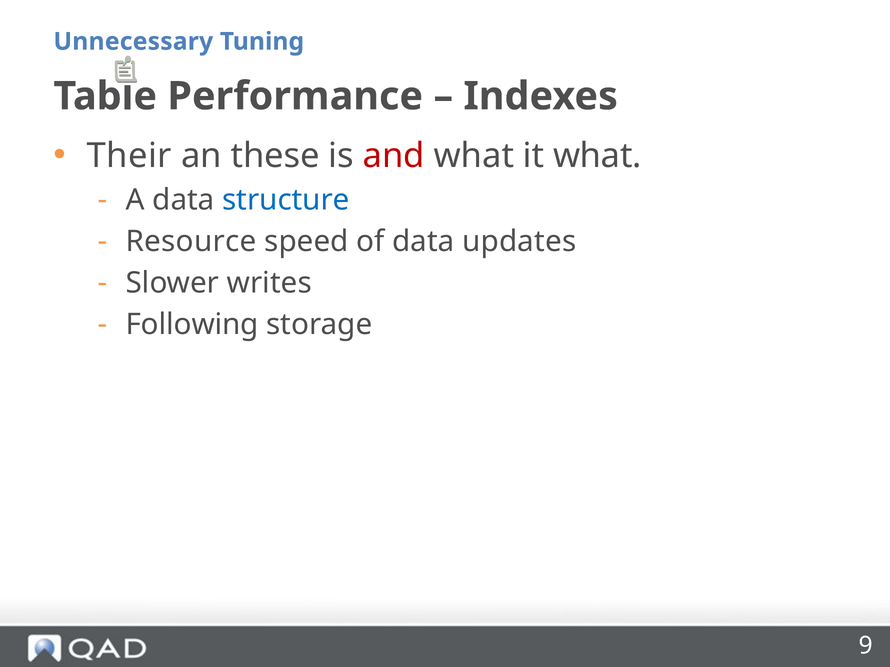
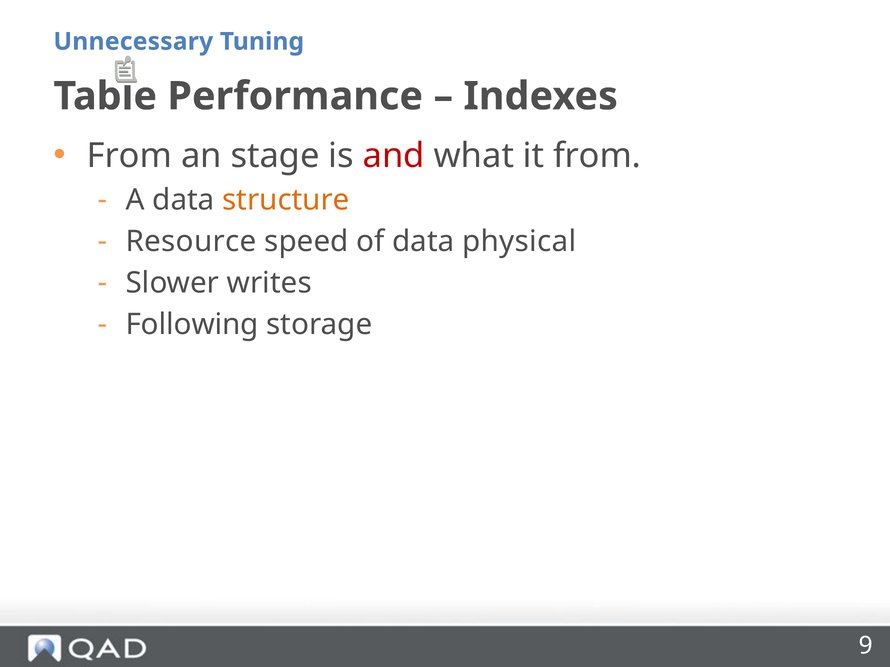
Their at (129, 156): Their -> From
these: these -> stage
it what: what -> from
structure colour: blue -> orange
updates: updates -> physical
